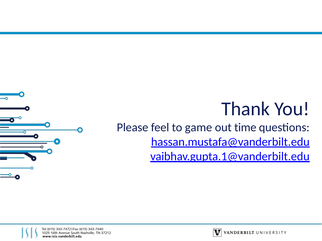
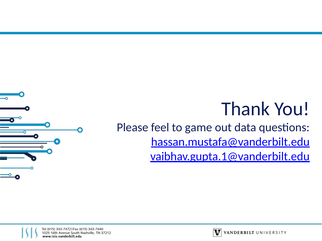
time: time -> data
